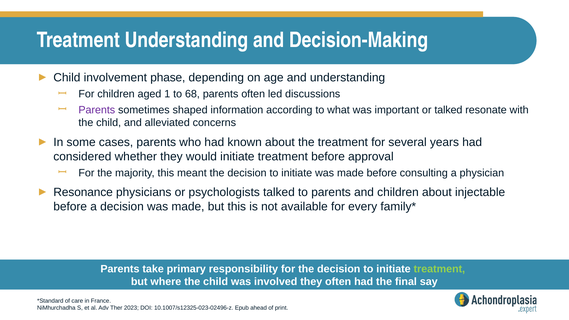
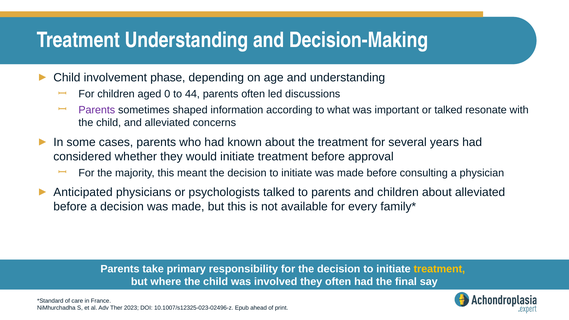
1: 1 -> 0
68: 68 -> 44
Resonance: Resonance -> Anticipated
about injectable: injectable -> alleviated
treatment at (439, 269) colour: light green -> yellow
